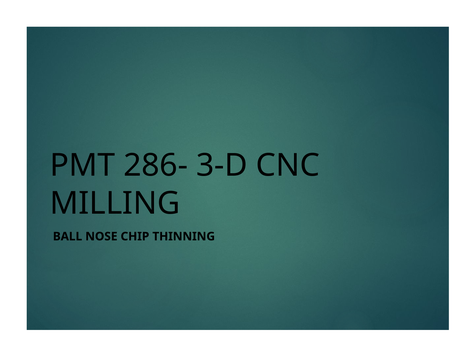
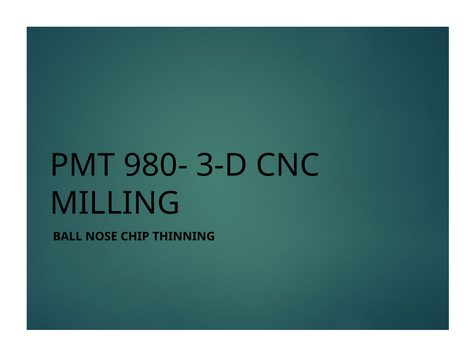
286-: 286- -> 980-
